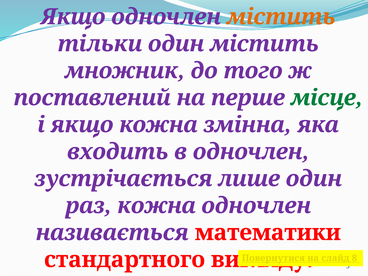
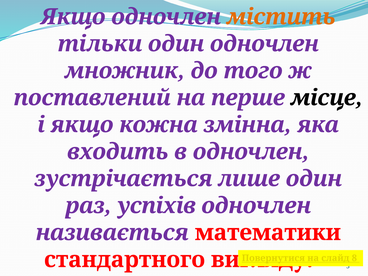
один містить: містить -> одночлен
місце colour: green -> black
раз кожна: кожна -> успіхів
